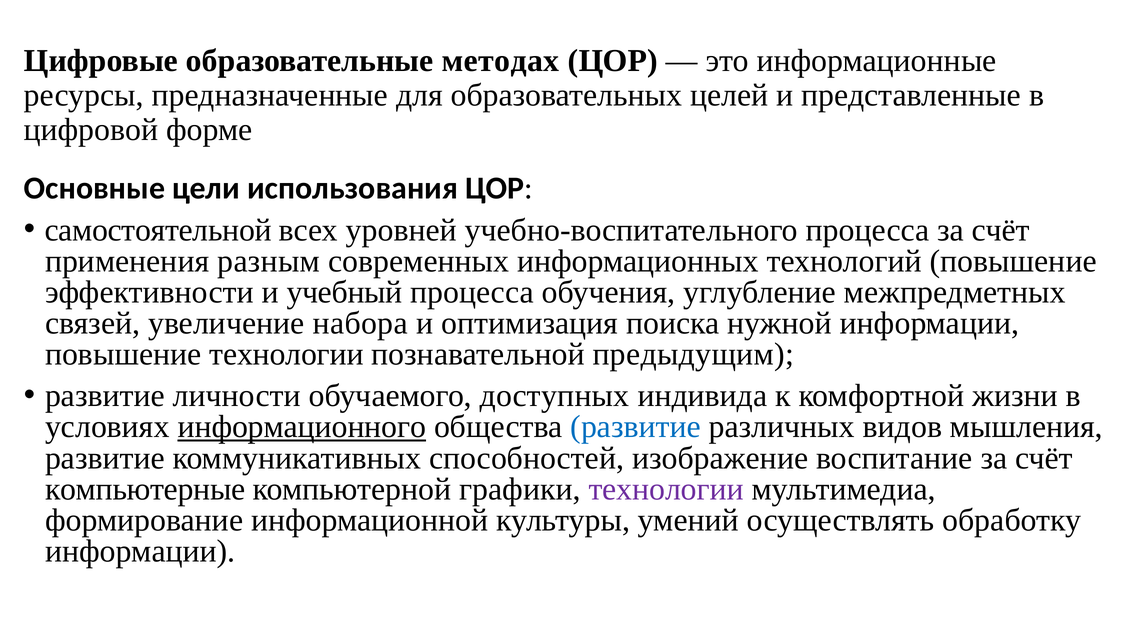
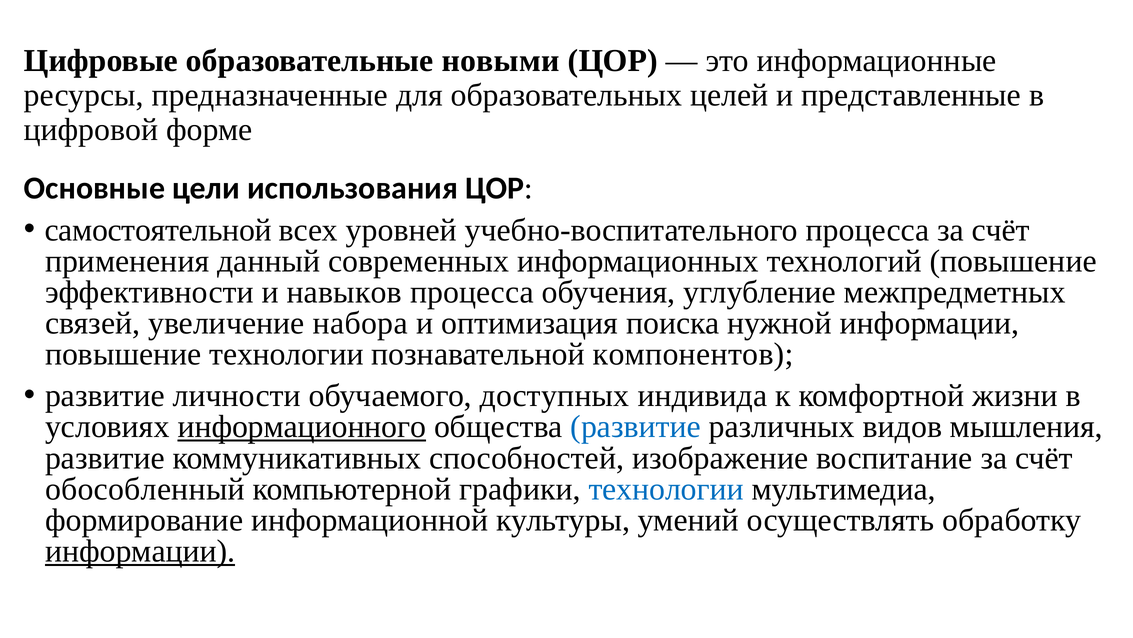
методах: методах -> новыми
разным: разным -> данный
учебный: учебный -> навыков
предыдущим: предыдущим -> компонентов
компьютерные: компьютерные -> обособленный
технологии at (666, 488) colour: purple -> blue
информации at (140, 551) underline: none -> present
